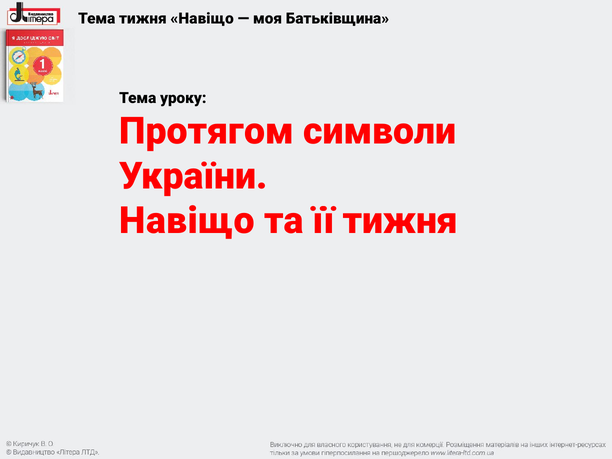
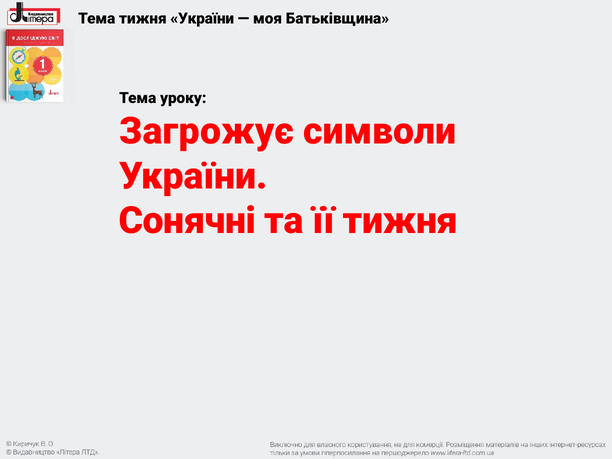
тижня Навіщо: Навіщо -> України
Протягом: Протягом -> Загрожує
Навіщо at (187, 221): Навіщо -> Сонячні
